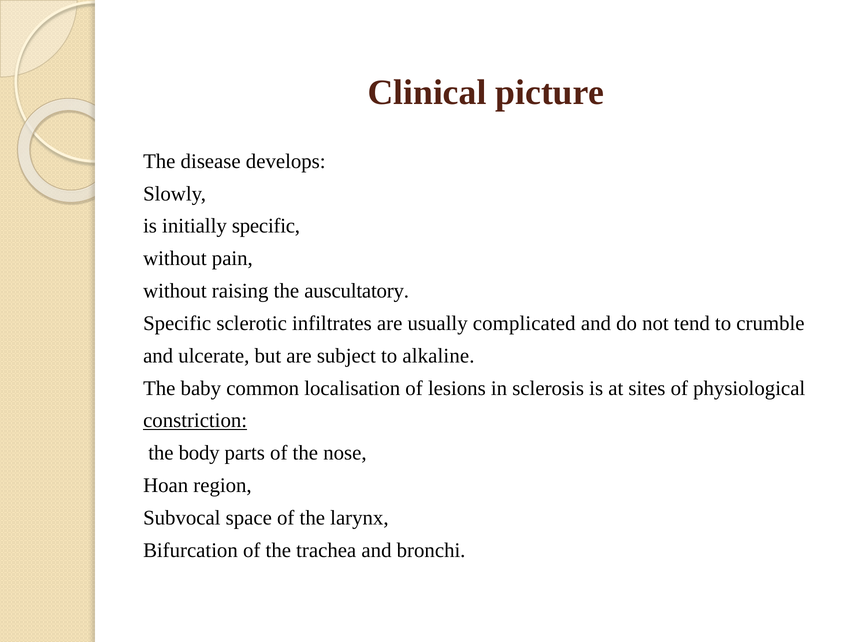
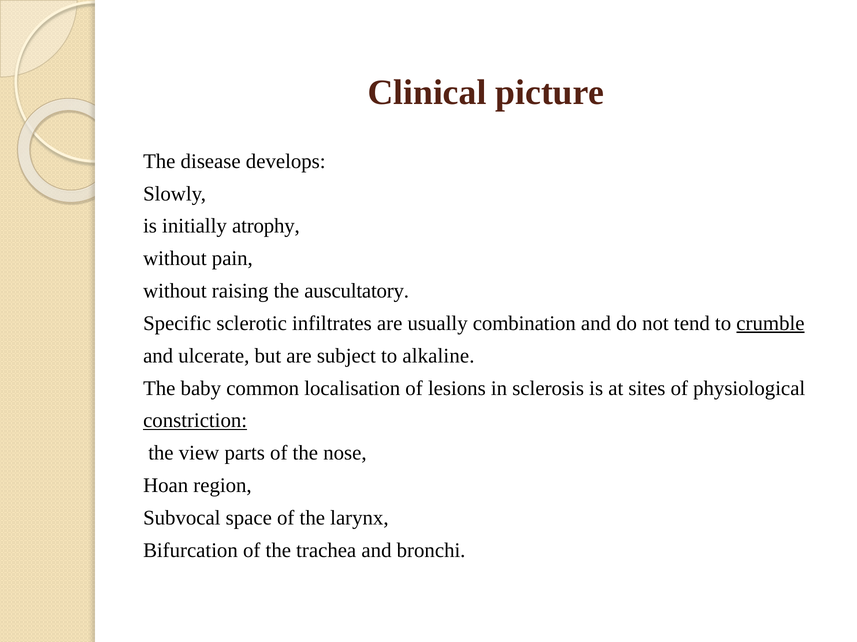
initially specific: specific -> atrophy
complicated: complicated -> combination
crumble underline: none -> present
body: body -> view
